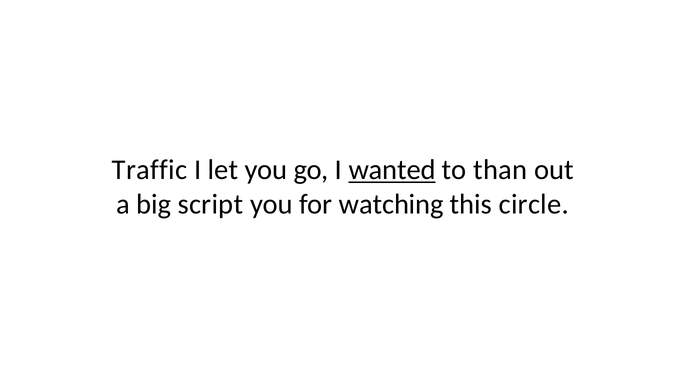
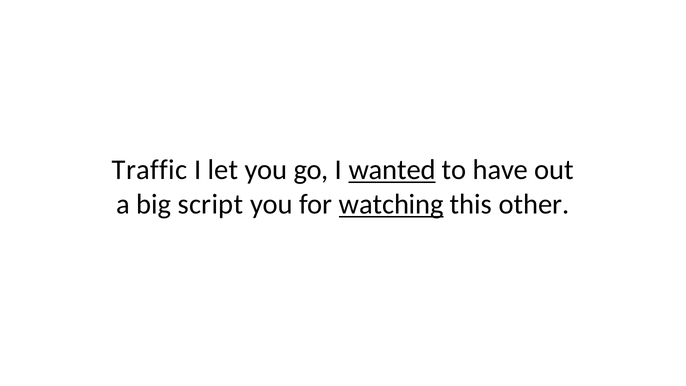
than: than -> have
watching underline: none -> present
circle: circle -> other
